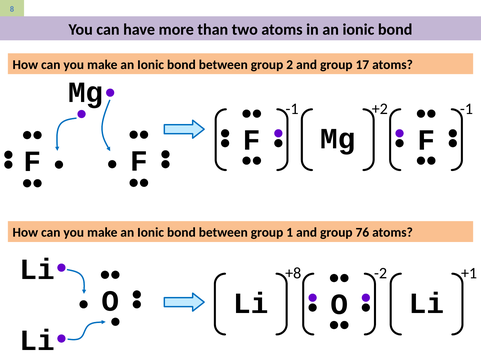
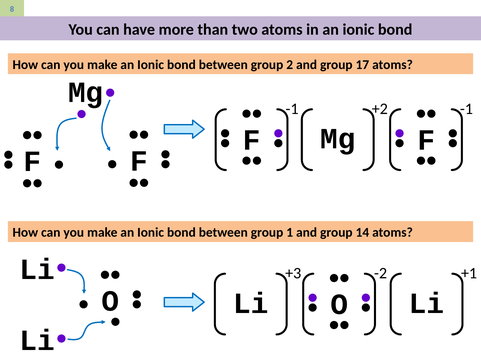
76: 76 -> 14
+8: +8 -> +3
